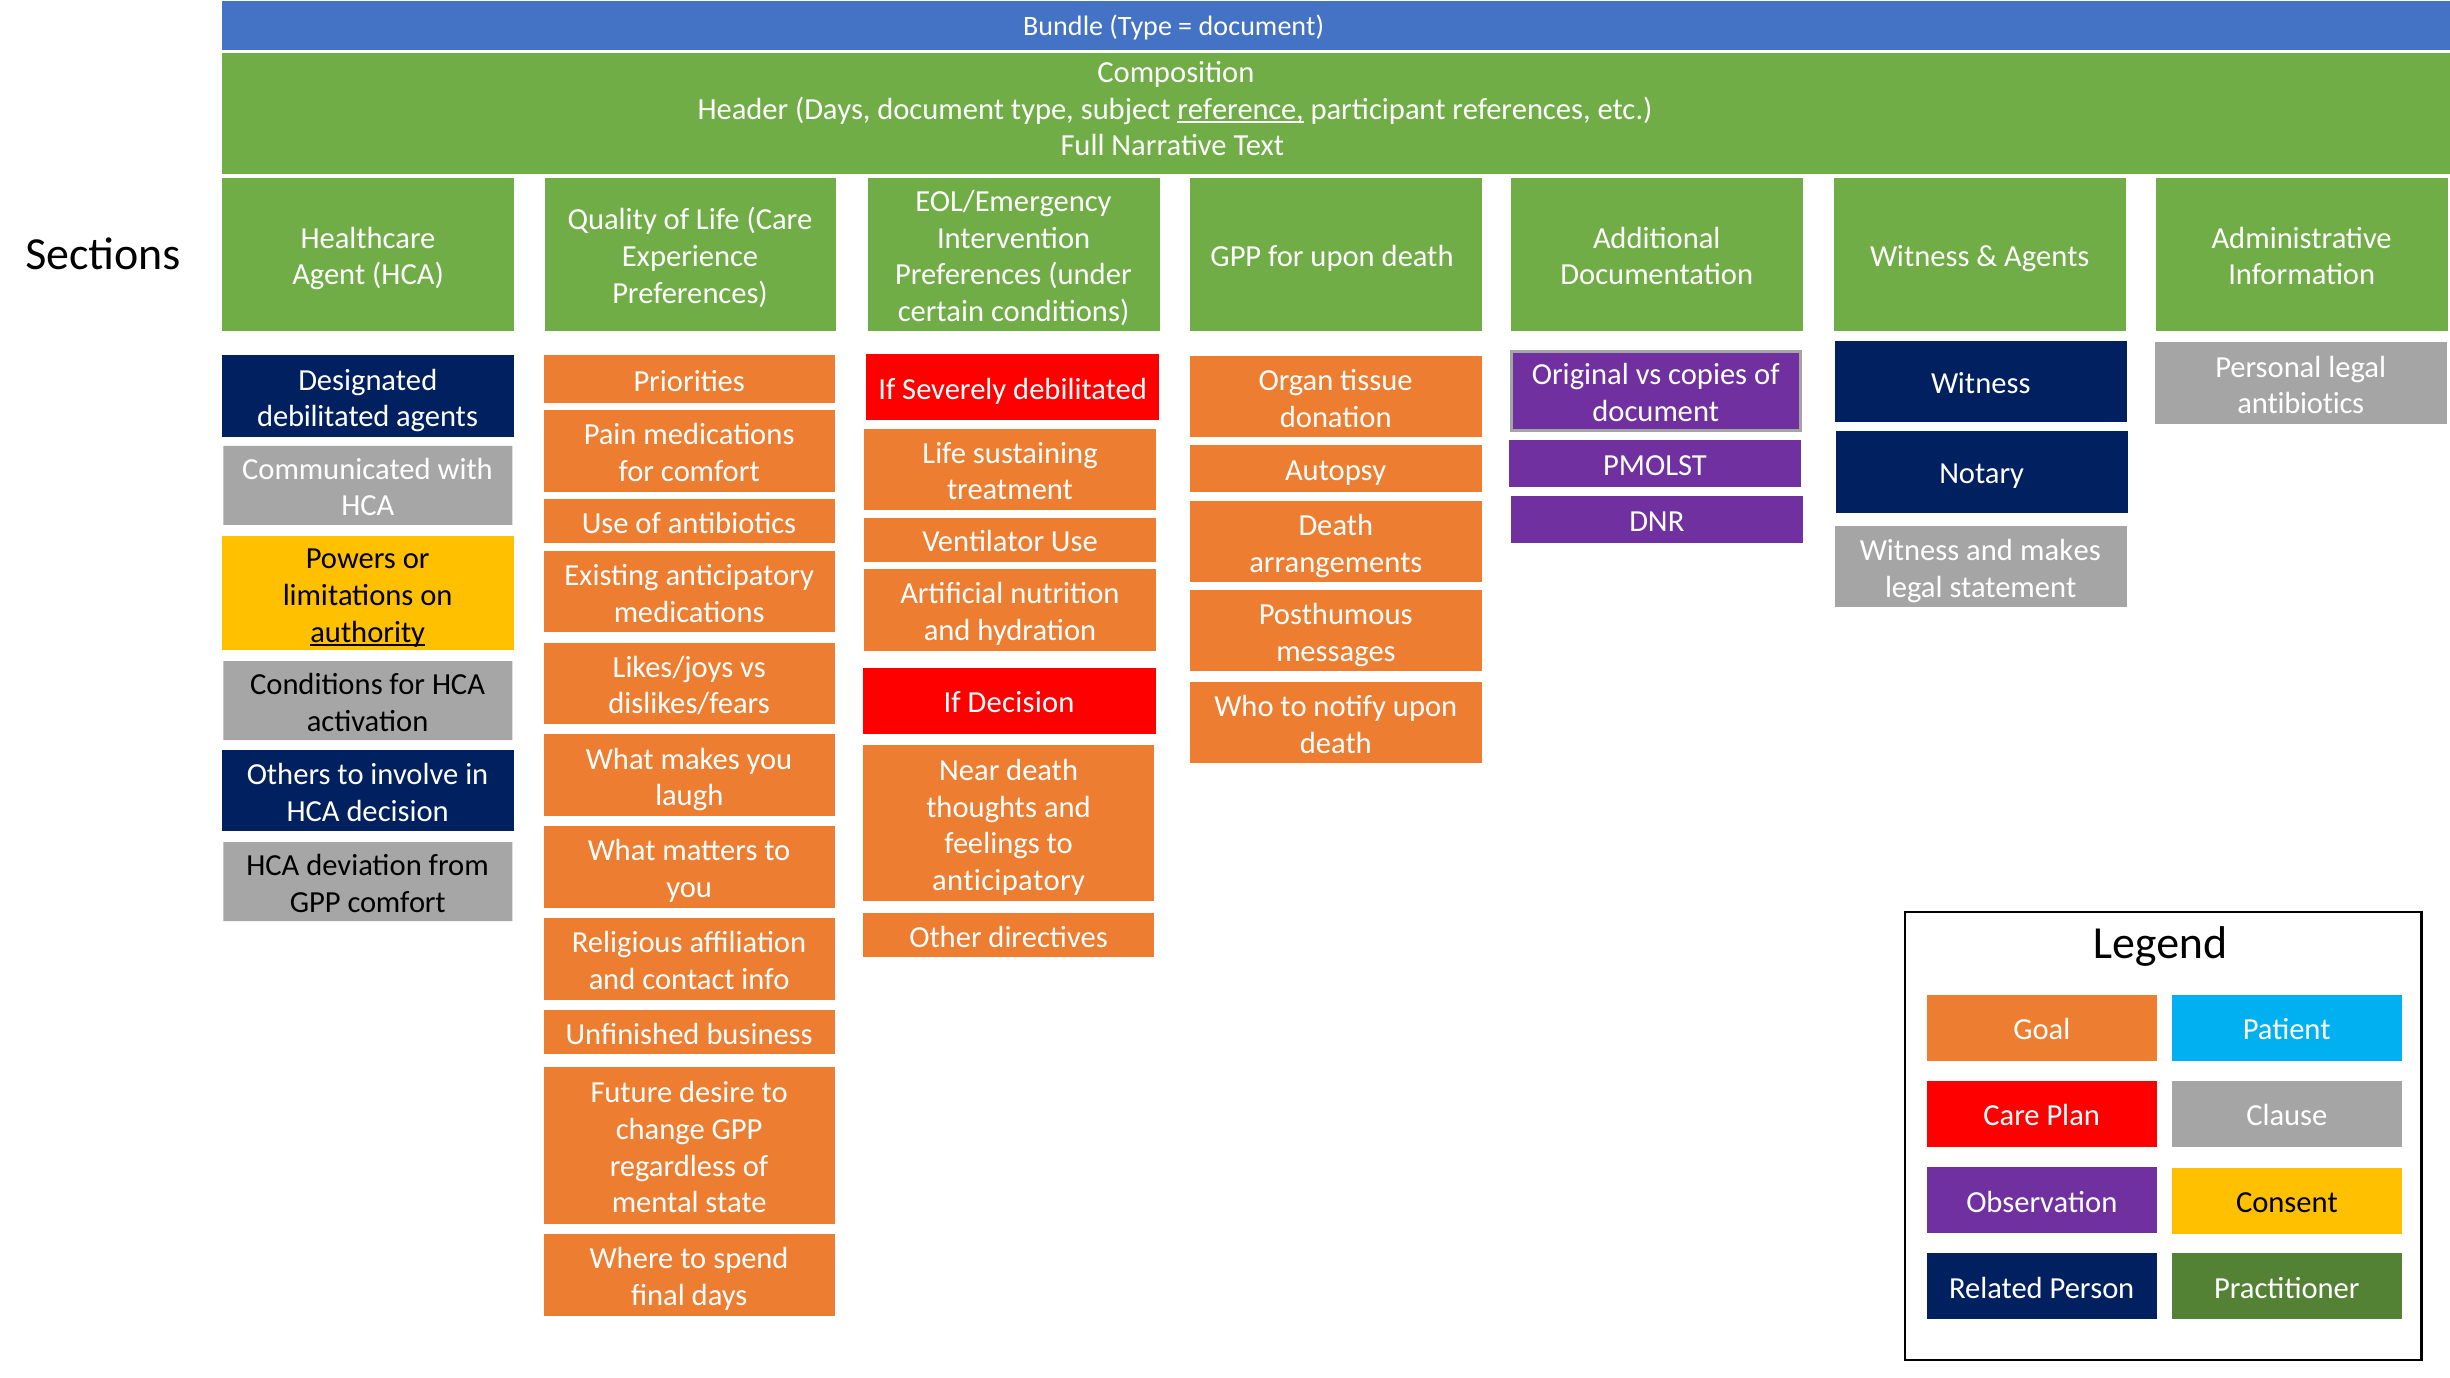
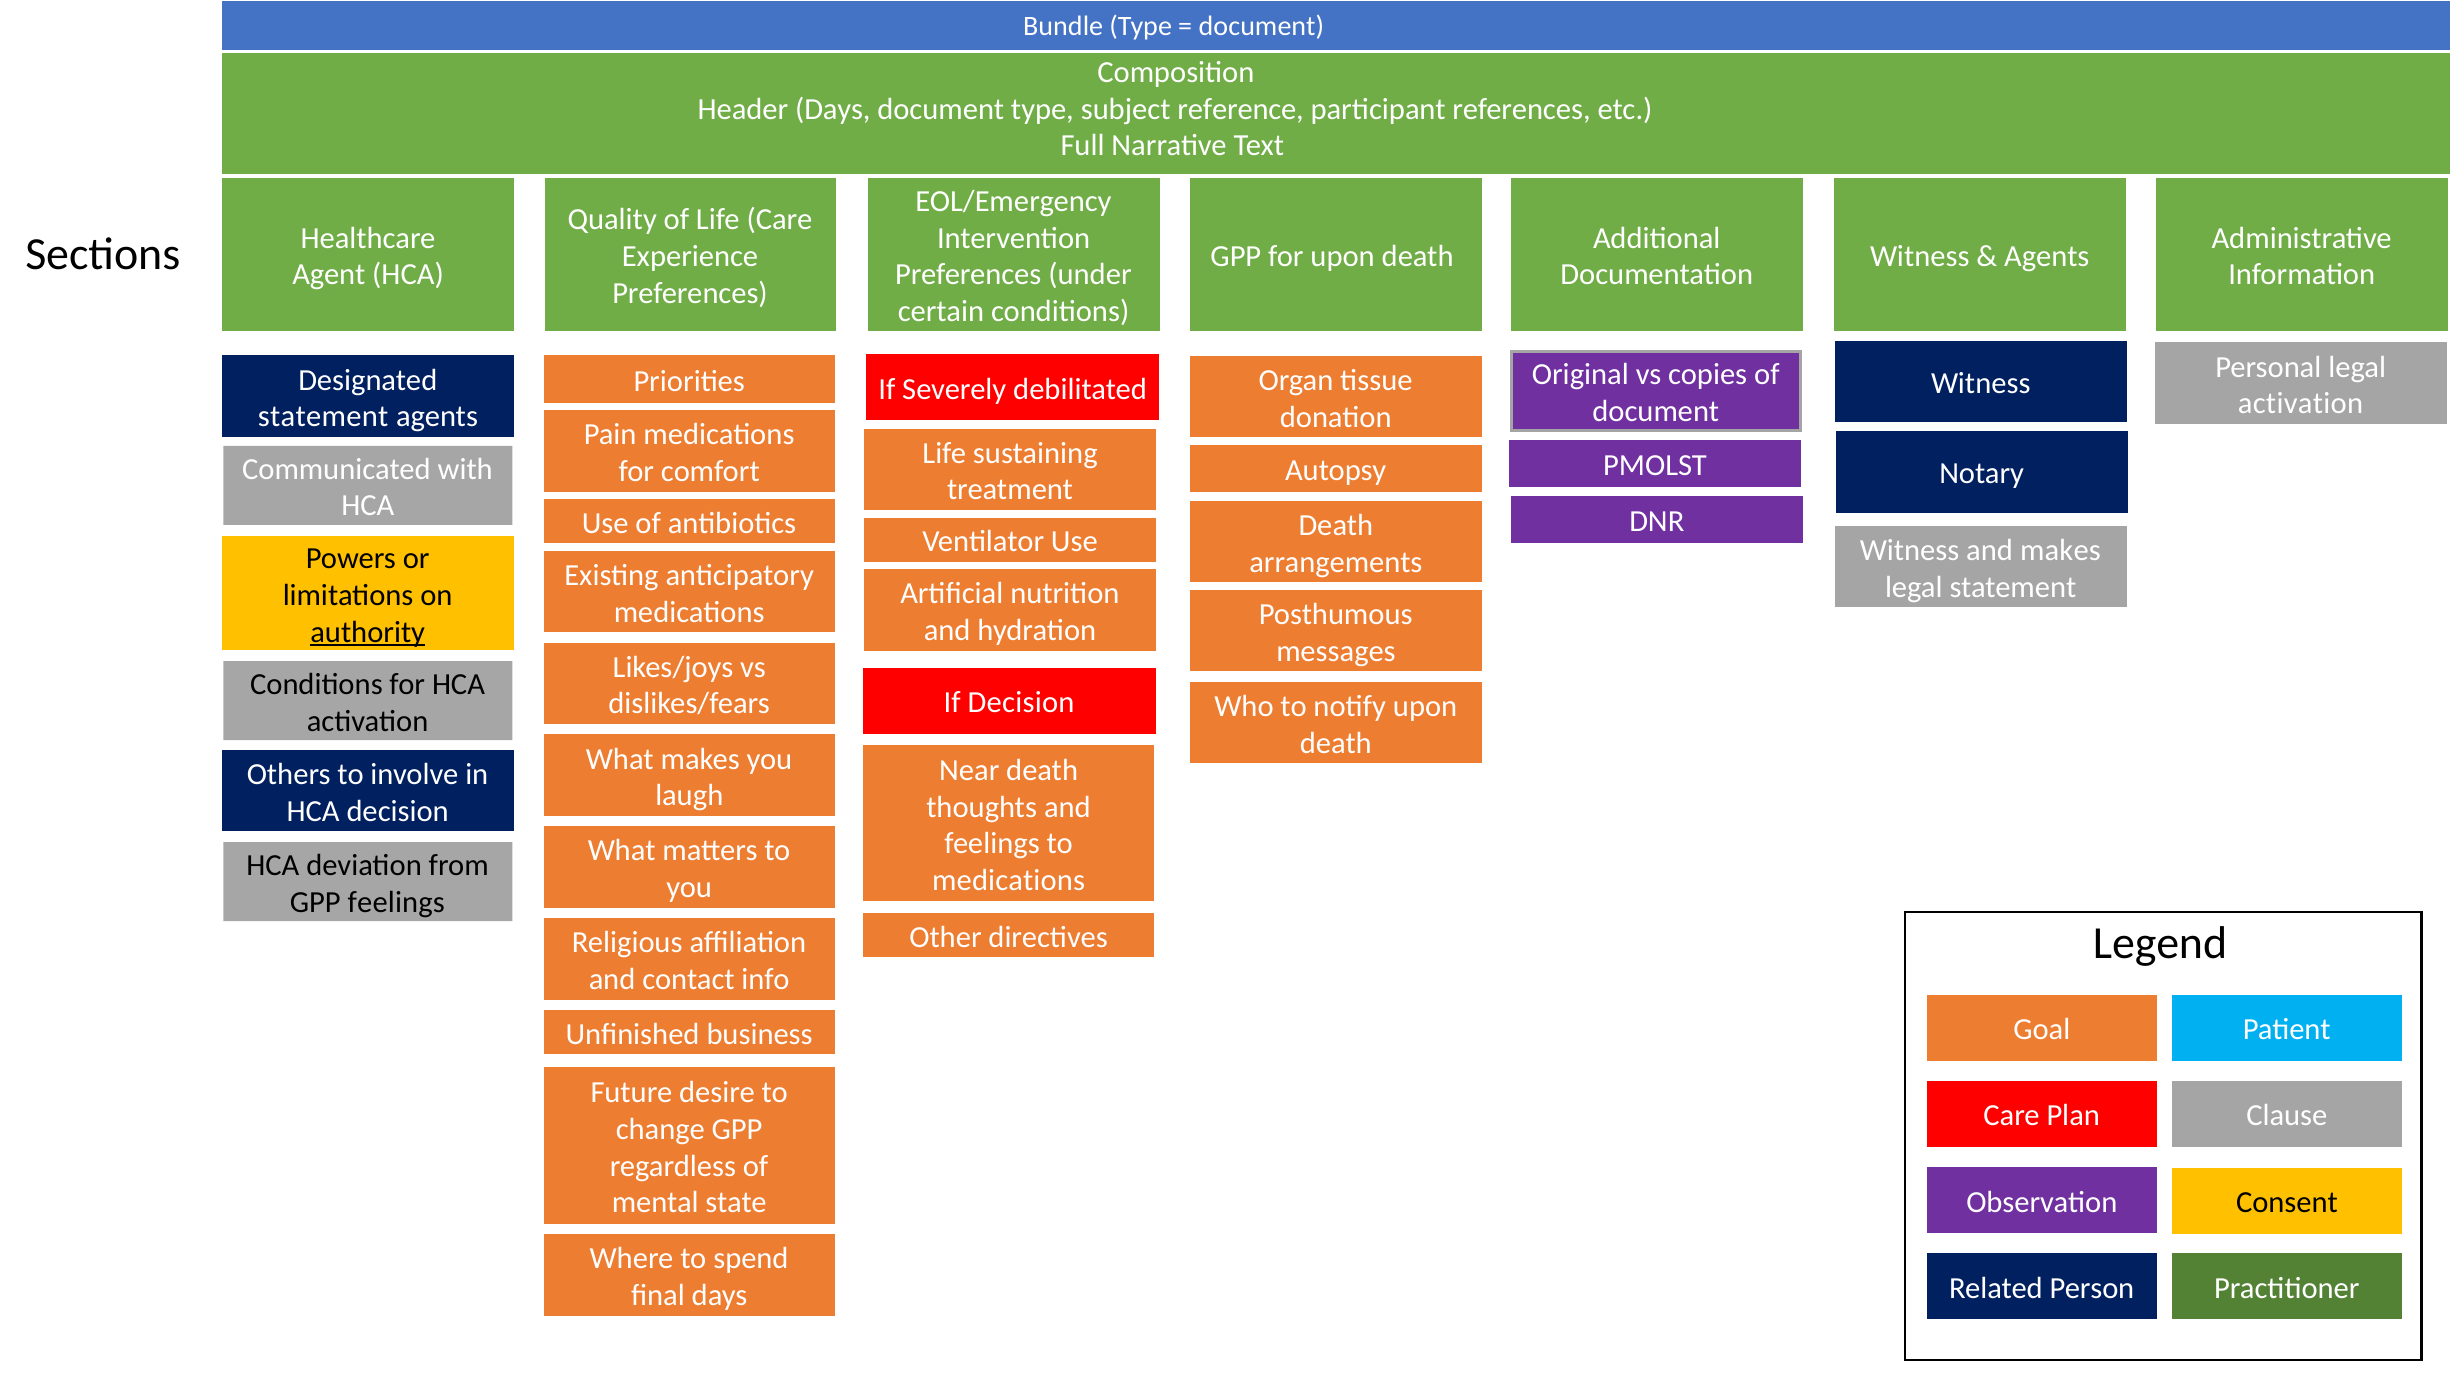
reference underline: present -> none
antibiotics at (2301, 404): antibiotics -> activation
debilitated at (323, 417): debilitated -> statement
anticipatory at (1008, 881): anticipatory -> medications
GPP comfort: comfort -> feelings
